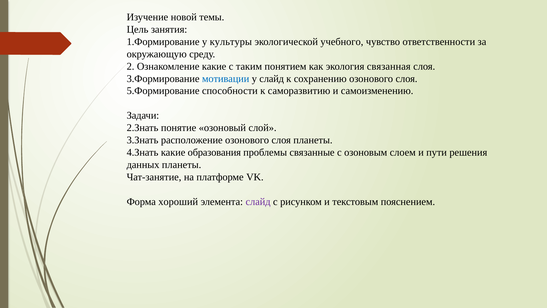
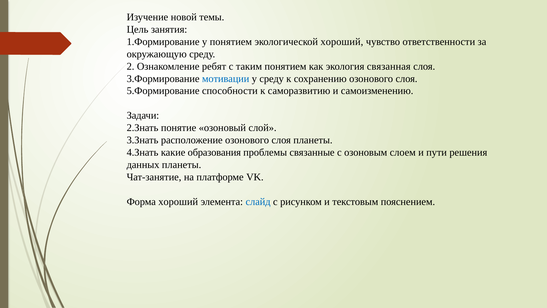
у культуры: культуры -> понятием
экологической учебного: учебного -> хороший
Ознакомление какие: какие -> ребят
у слайд: слайд -> среду
слайд at (258, 202) colour: purple -> blue
